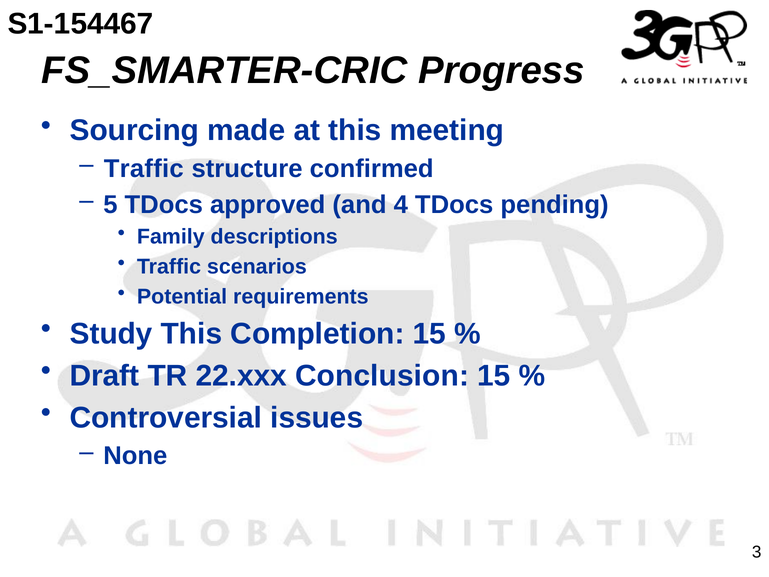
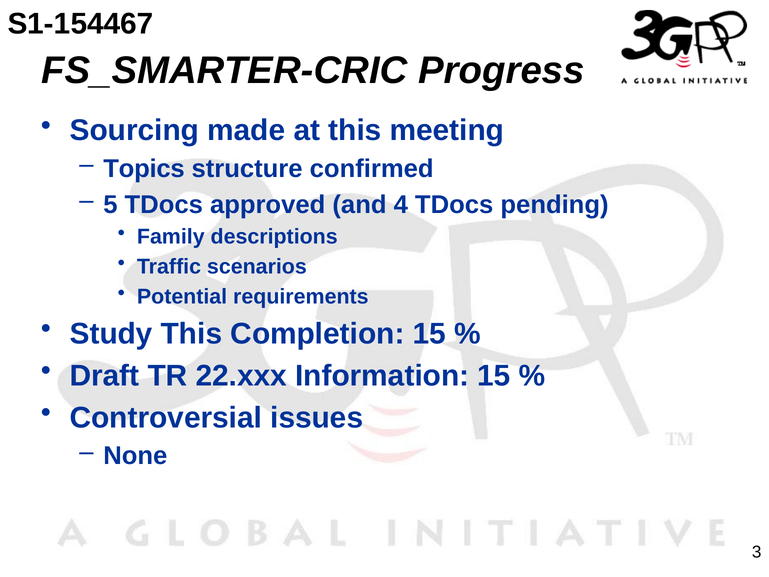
Traffic at (144, 169): Traffic -> Topics
Conclusion: Conclusion -> Information
